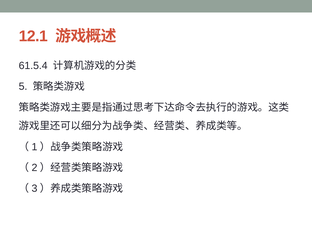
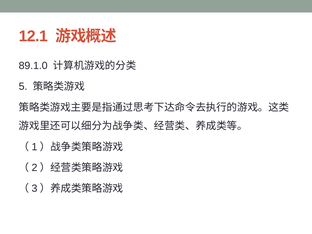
61.5.4: 61.5.4 -> 89.1.0
